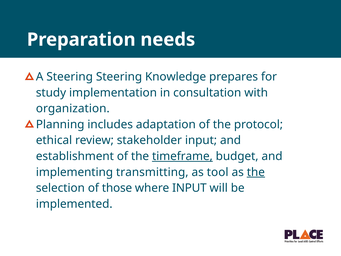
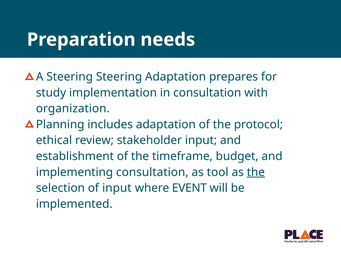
Steering Knowledge: Knowledge -> Adaptation
timeframe underline: present -> none
implementing transmitting: transmitting -> consultation
of those: those -> input
where INPUT: INPUT -> EVENT
